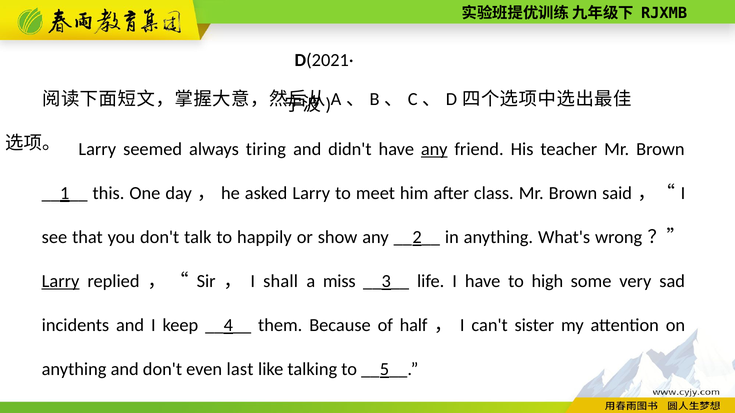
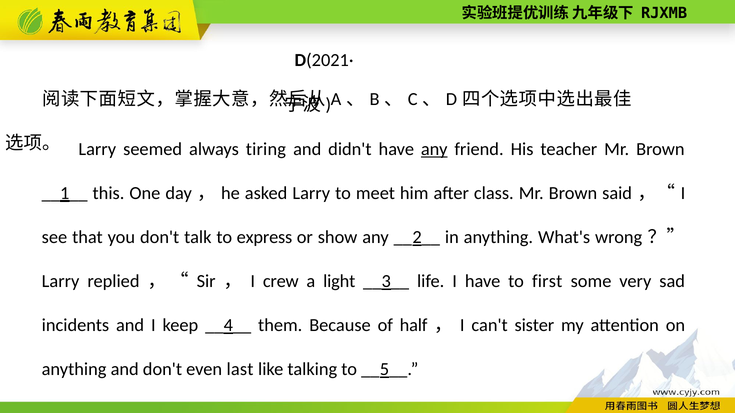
happily: happily -> express
Larry at (61, 282) underline: present -> none
shall: shall -> crew
miss: miss -> light
high: high -> first
